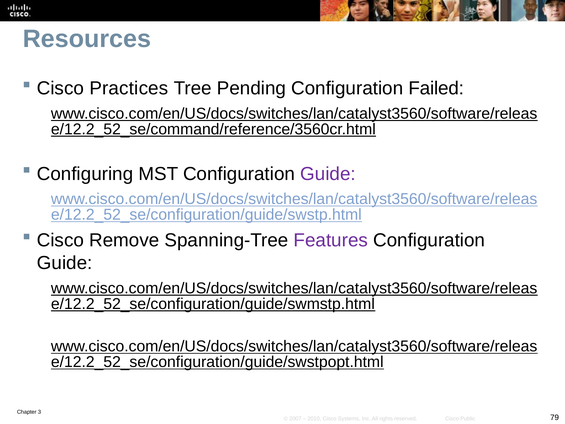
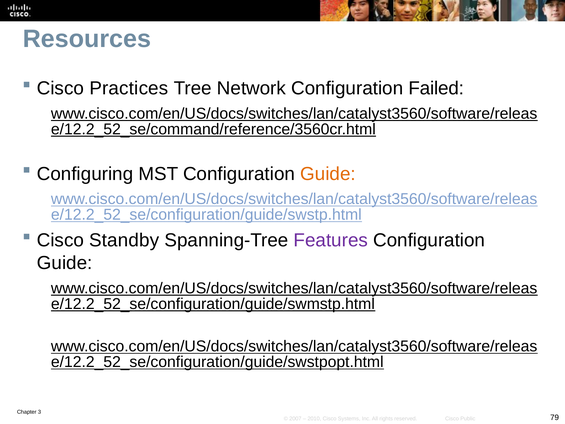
Pending: Pending -> Network
Guide at (328, 174) colour: purple -> orange
Remove: Remove -> Standby
